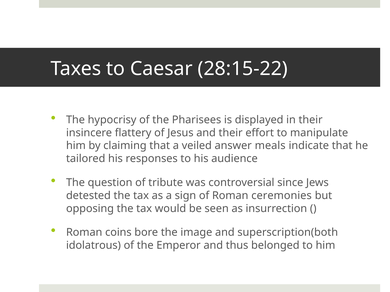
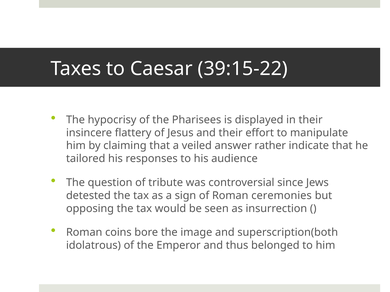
28:15-22: 28:15-22 -> 39:15-22
meals: meals -> rather
